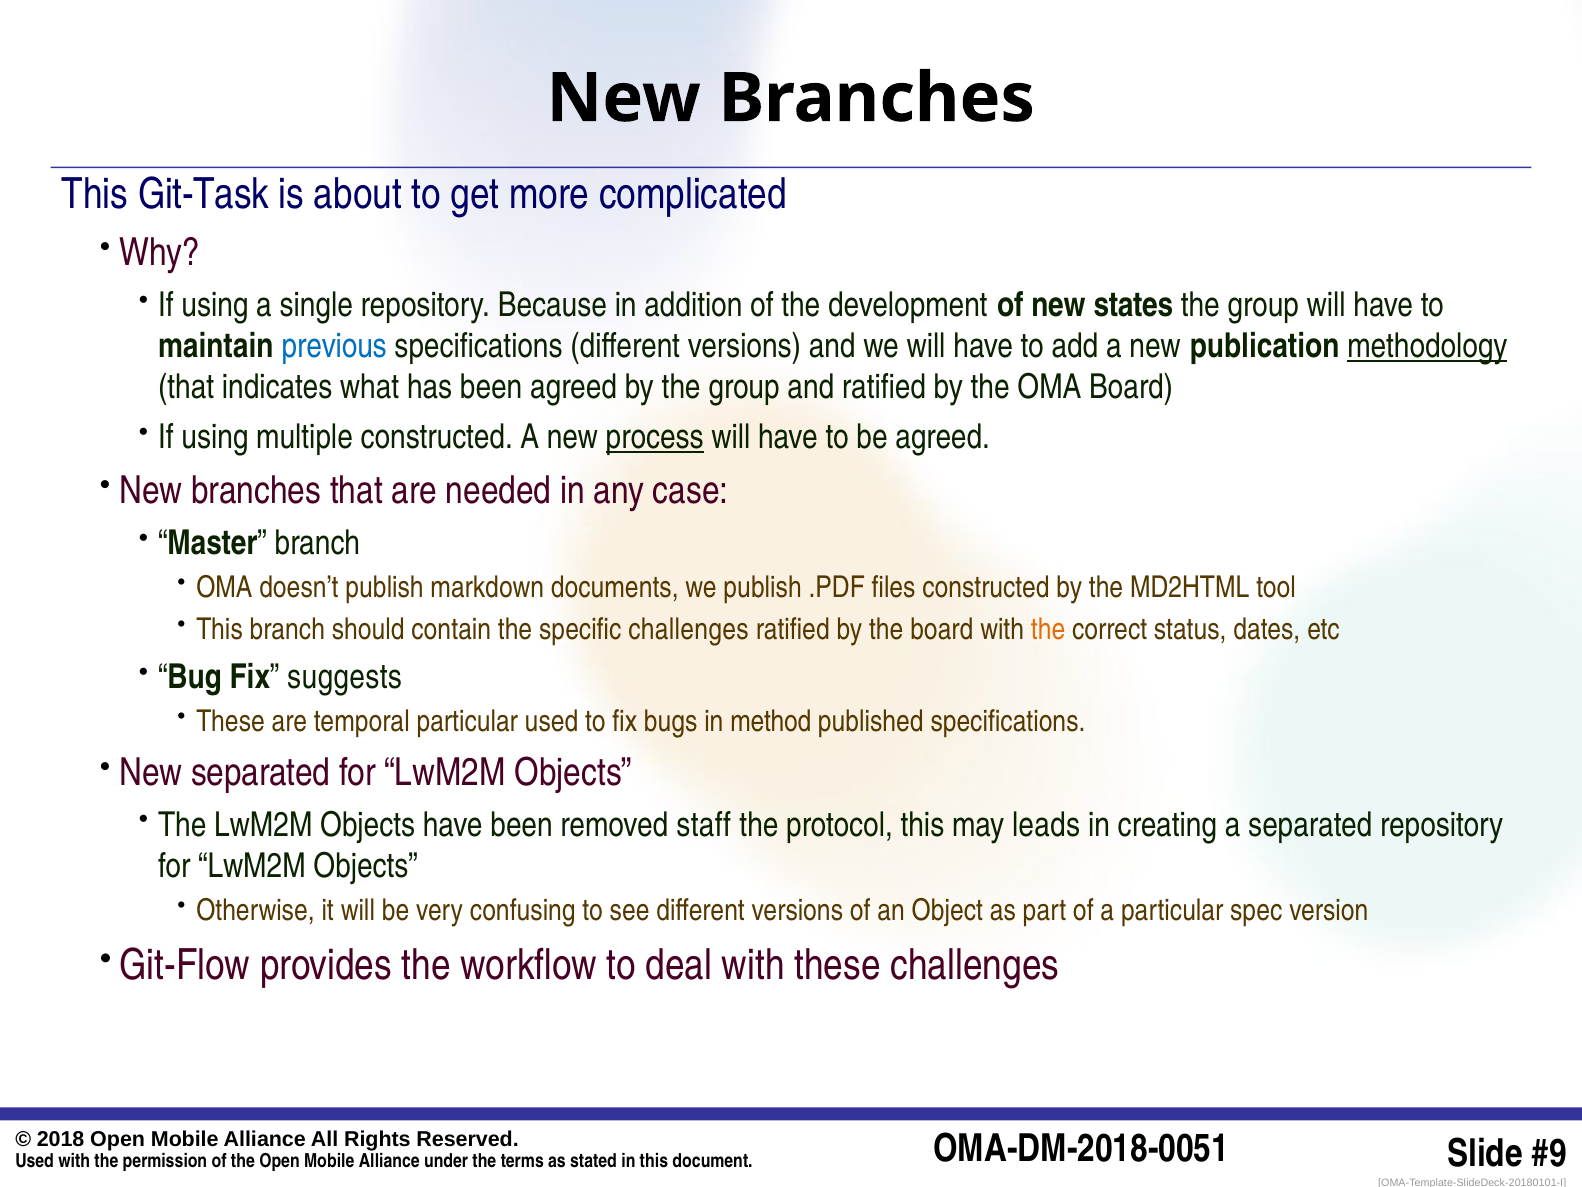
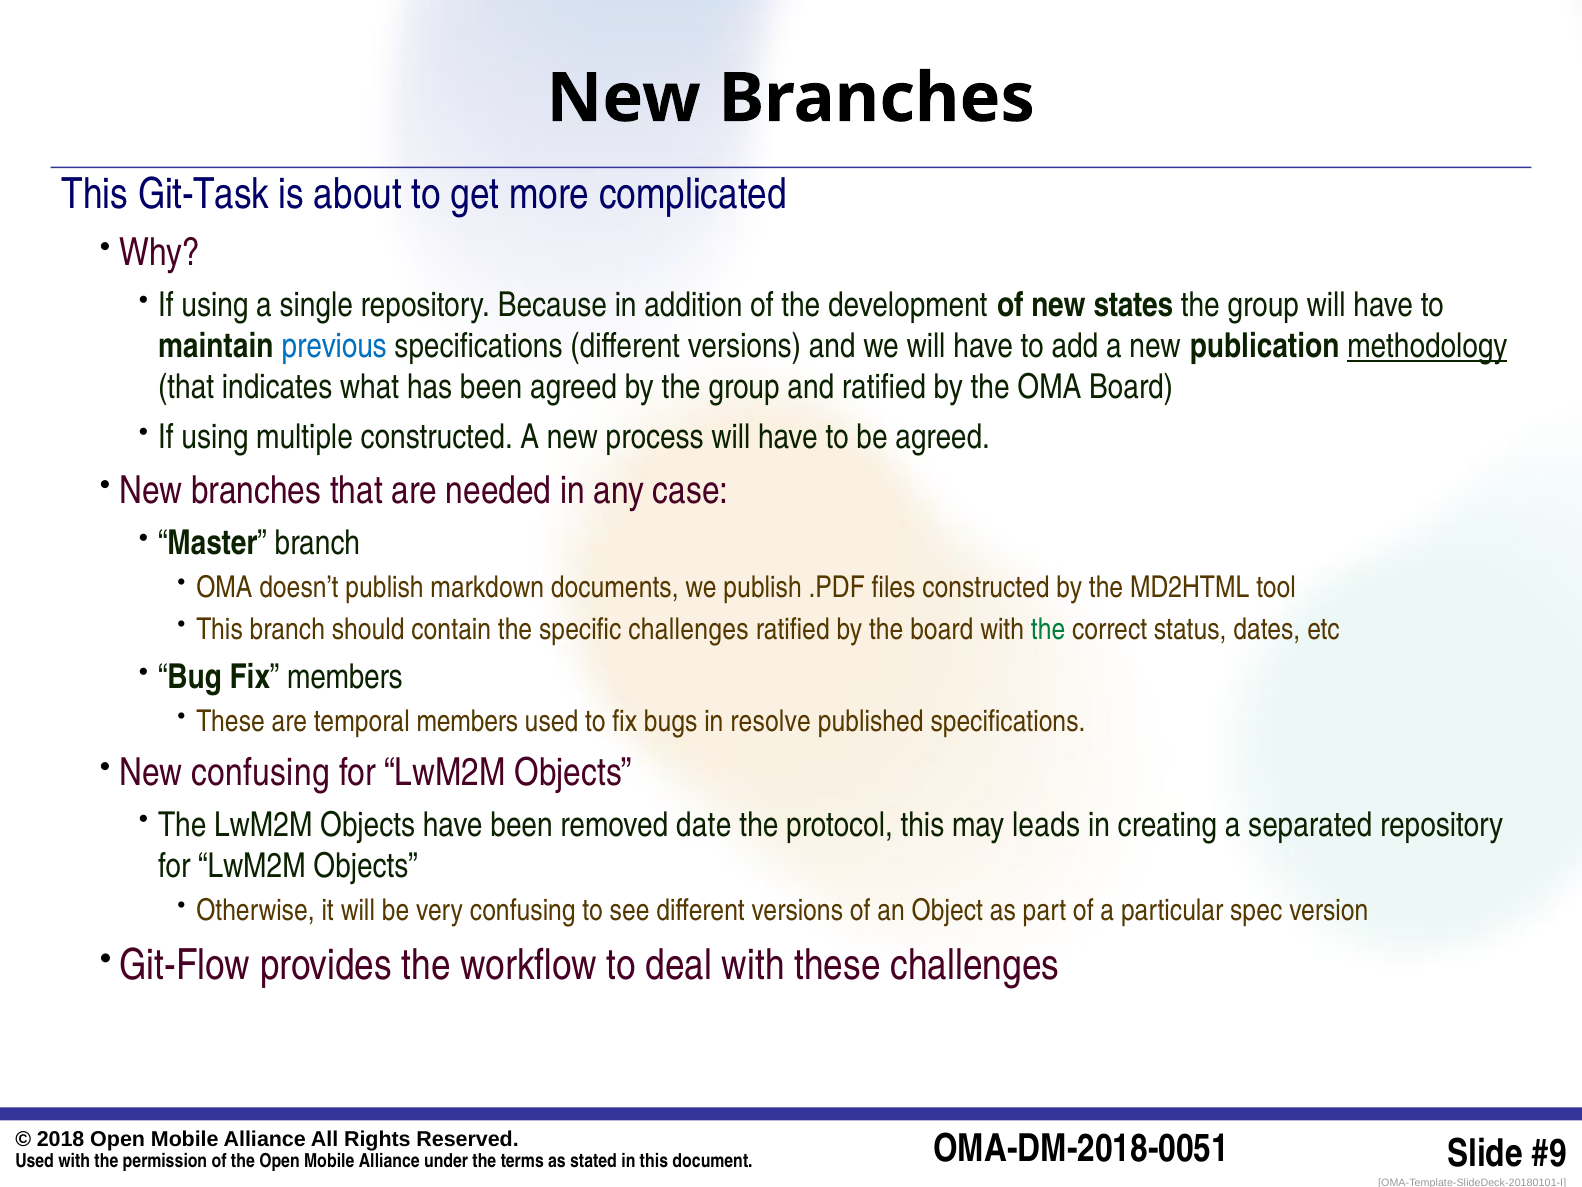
process underline: present -> none
the at (1048, 629) colour: orange -> green
Fix suggests: suggests -> members
temporal particular: particular -> members
method: method -> resolve
New separated: separated -> confusing
staff: staff -> date
